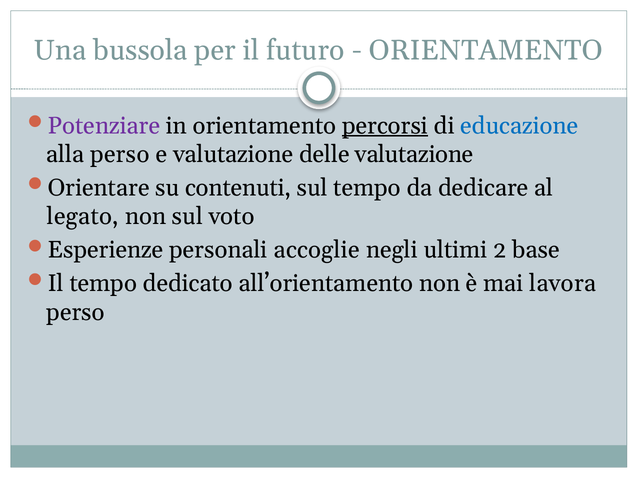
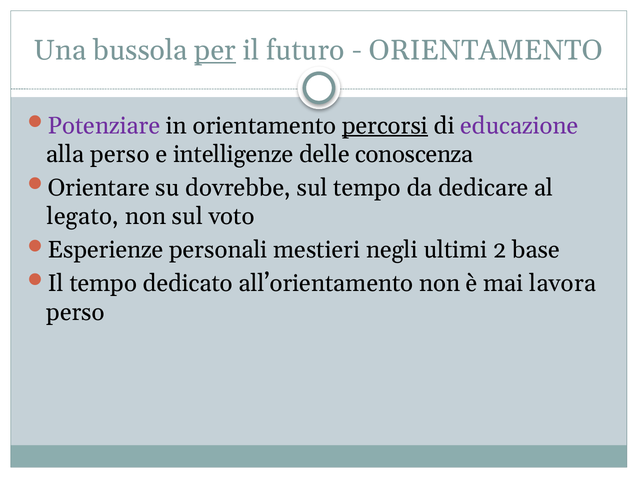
per underline: none -> present
educazione colour: blue -> purple
e valutazione: valutazione -> intelligenze
delle valutazione: valutazione -> conoscenza
contenuti: contenuti -> dovrebbe
accoglie: accoglie -> mestieri
